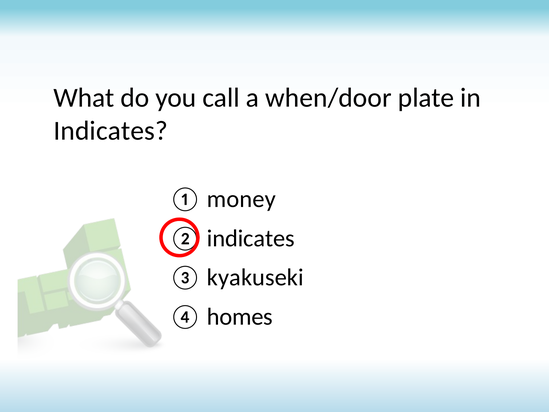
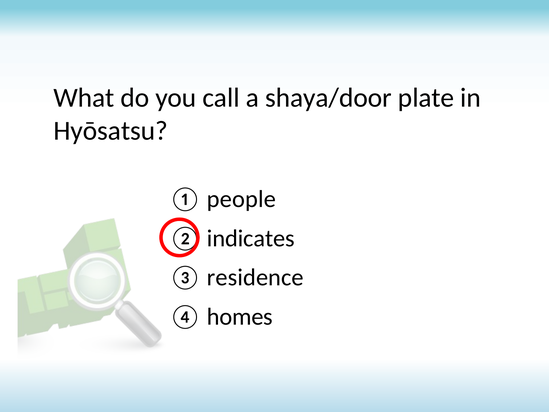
when/door: when/door -> shaya/door
Indicates at (111, 131): Indicates -> Hyōsatsu
money: money -> people
kyakuseki: kyakuseki -> residence
